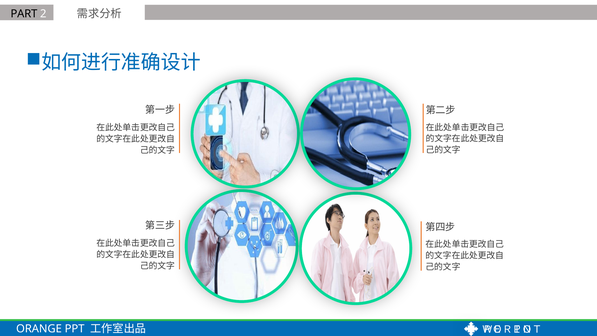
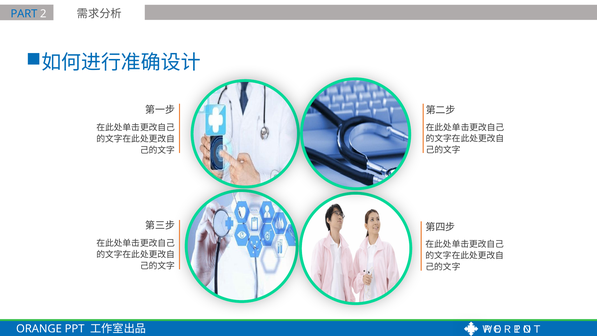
PART colour: black -> blue
